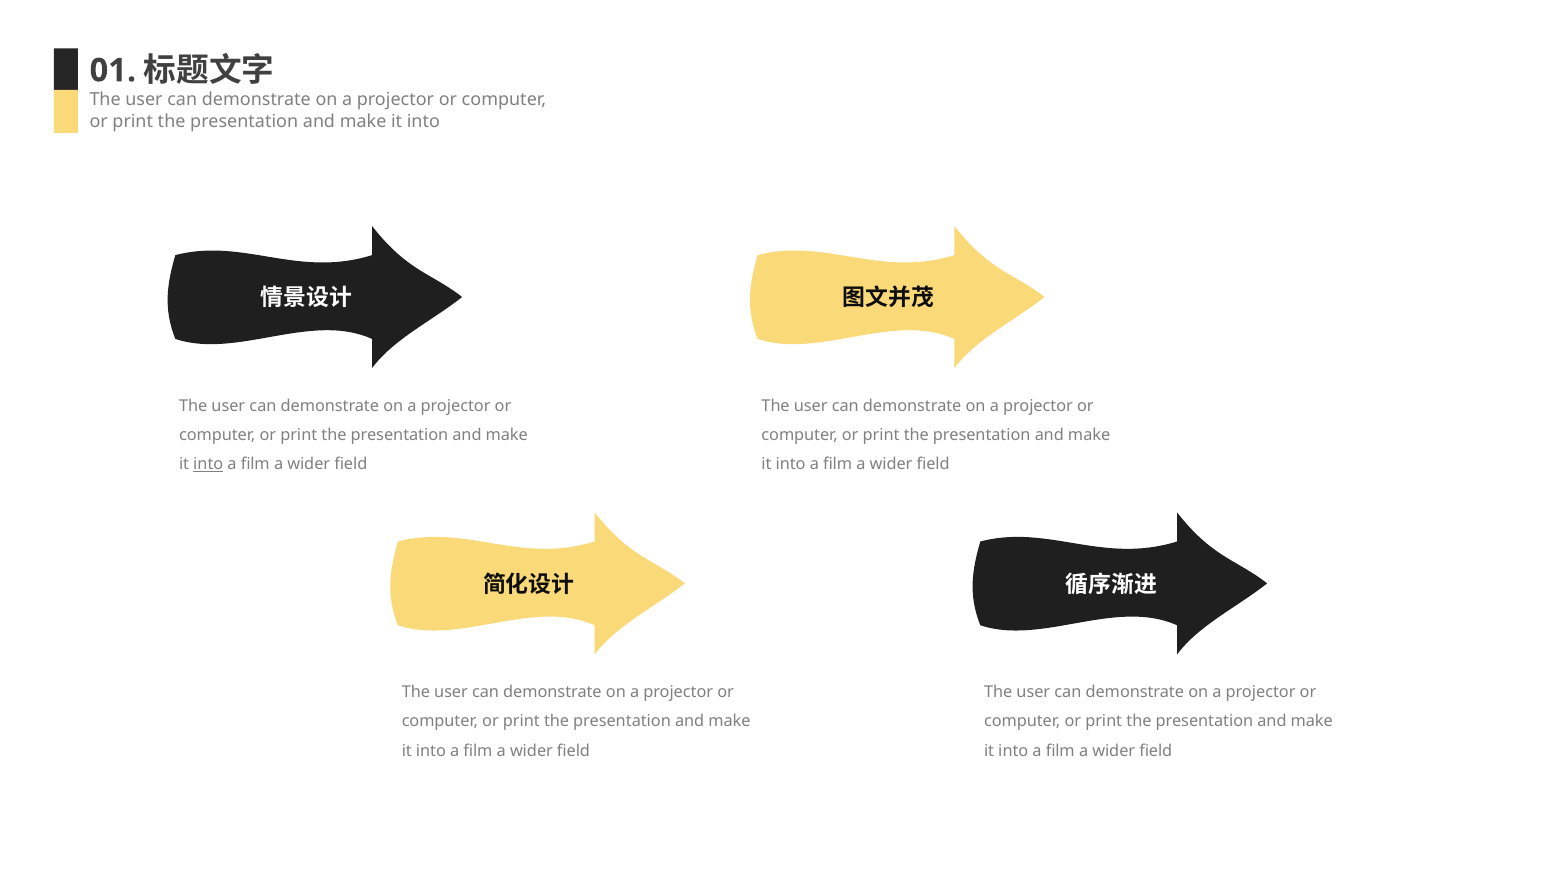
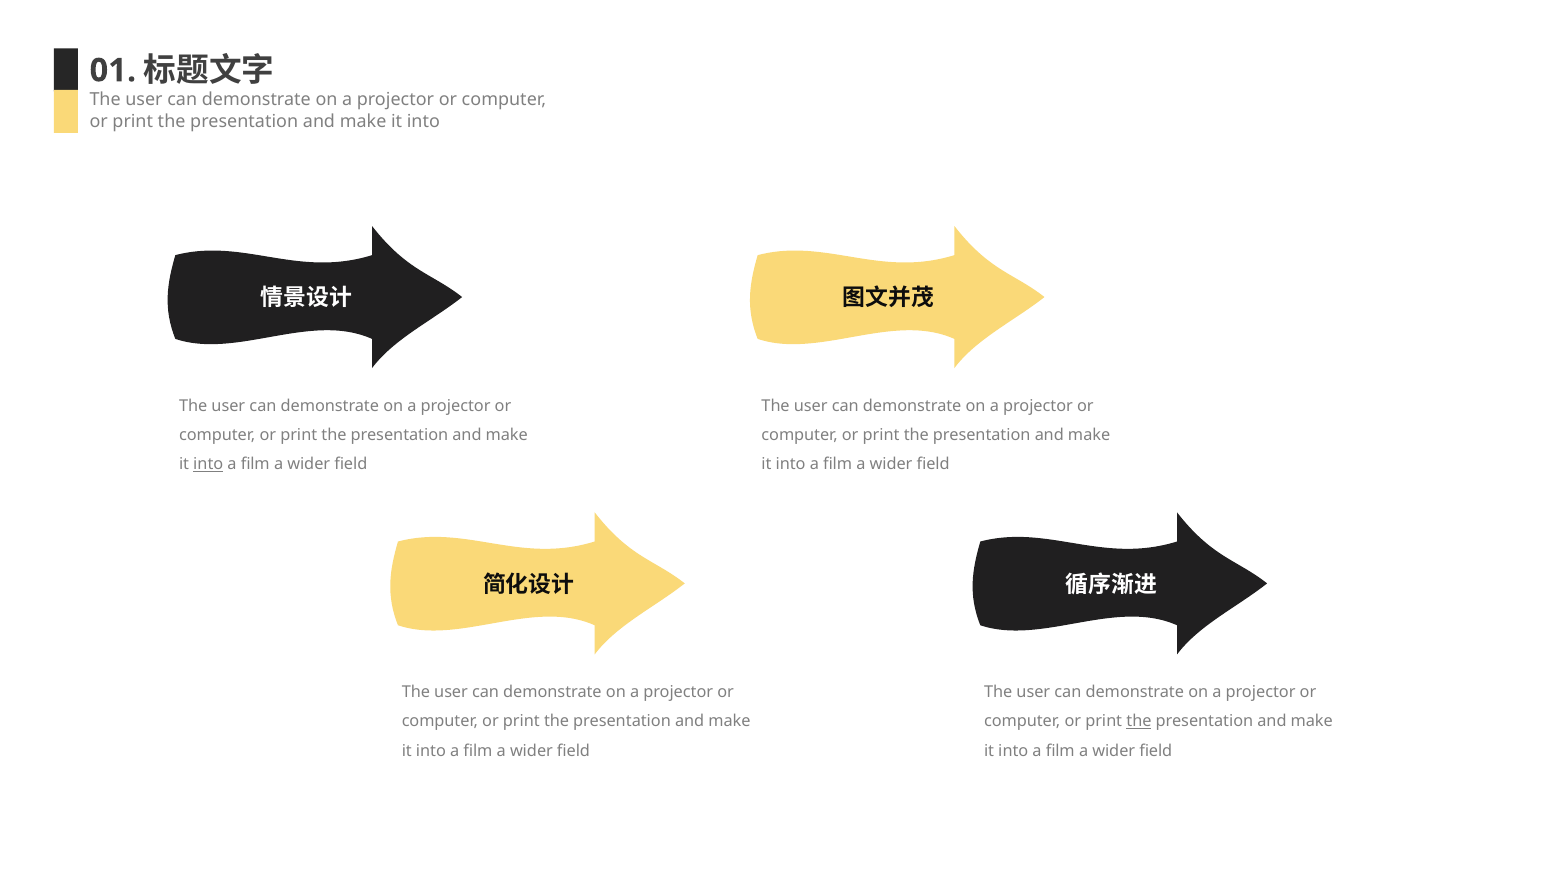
the at (1139, 721) underline: none -> present
